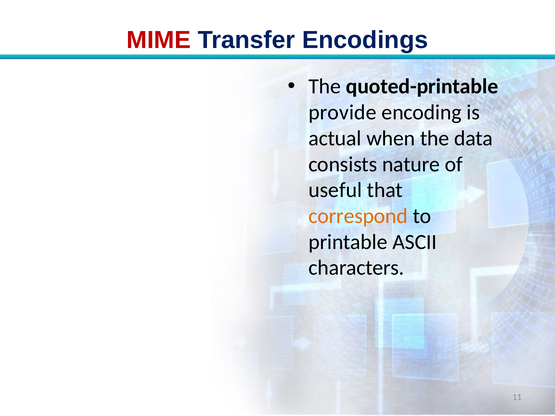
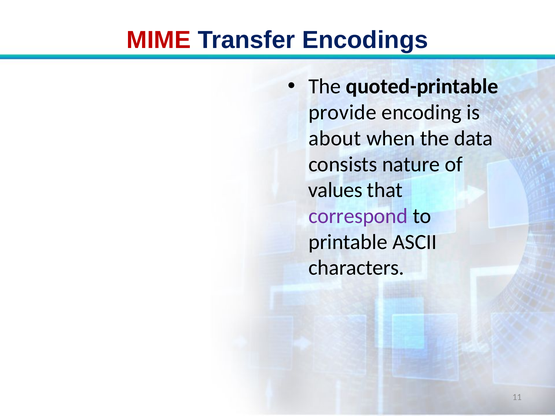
actual: actual -> about
useful: useful -> values
correspond colour: orange -> purple
